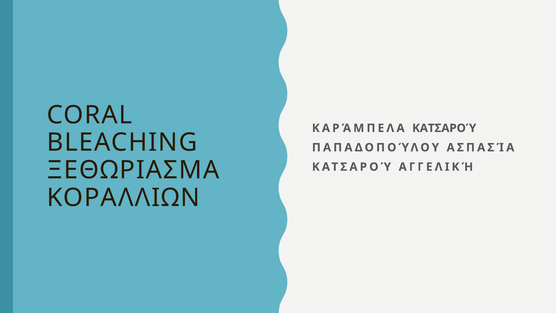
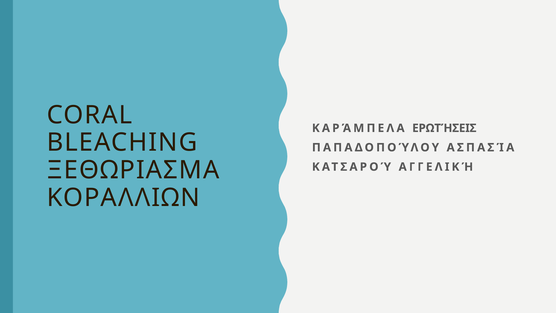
ΚΑΡΆΜΠΕΛΑ ΚΑΤΣΑΡΟΎ: ΚΑΤΣΑΡΟΎ -> ΕΡΩΤΉΣΕΙΣ
